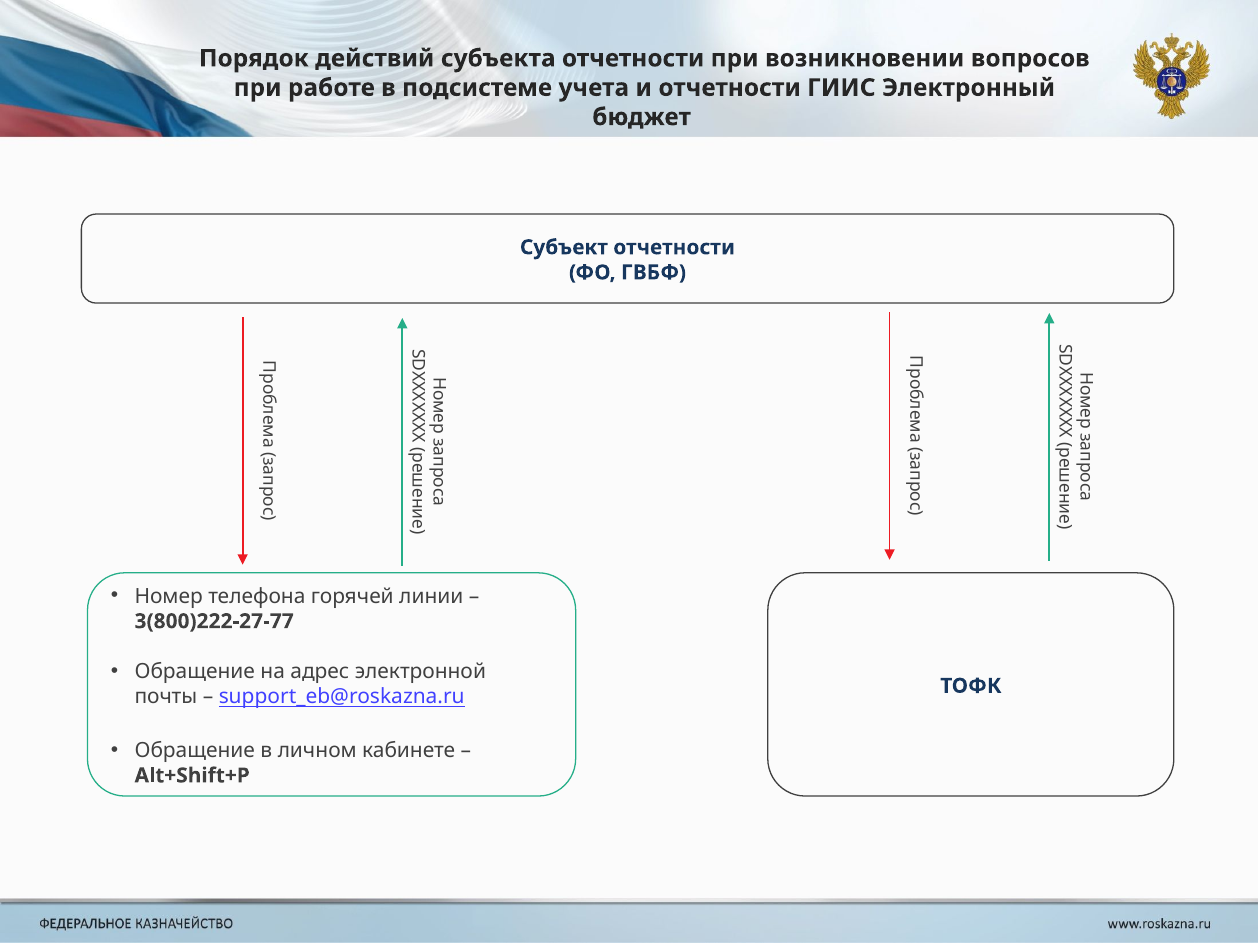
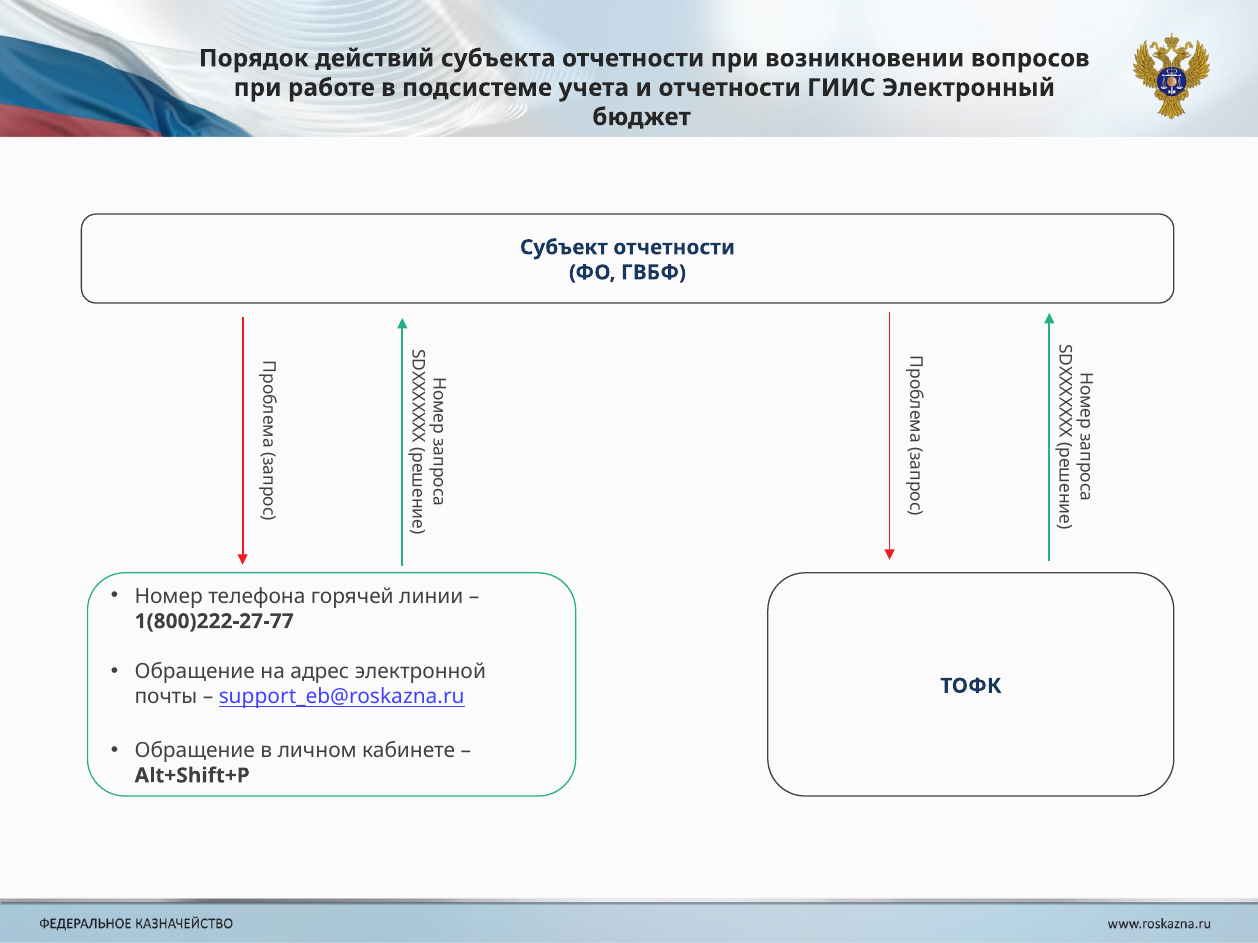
3(800)222-27-77: 3(800)222-27-77 -> 1(800)222-27-77
